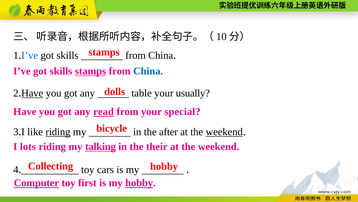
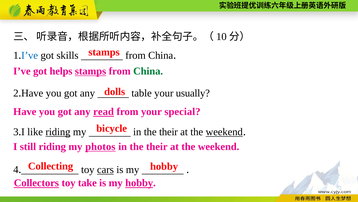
skills at (61, 71): skills -> helps
China at (148, 71) colour: blue -> green
Have at (32, 93) underline: present -> none
after at (168, 132): after -> their
lots: lots -> still
talking: talking -> photos
cars underline: none -> present
Computer: Computer -> Collectors
first: first -> take
